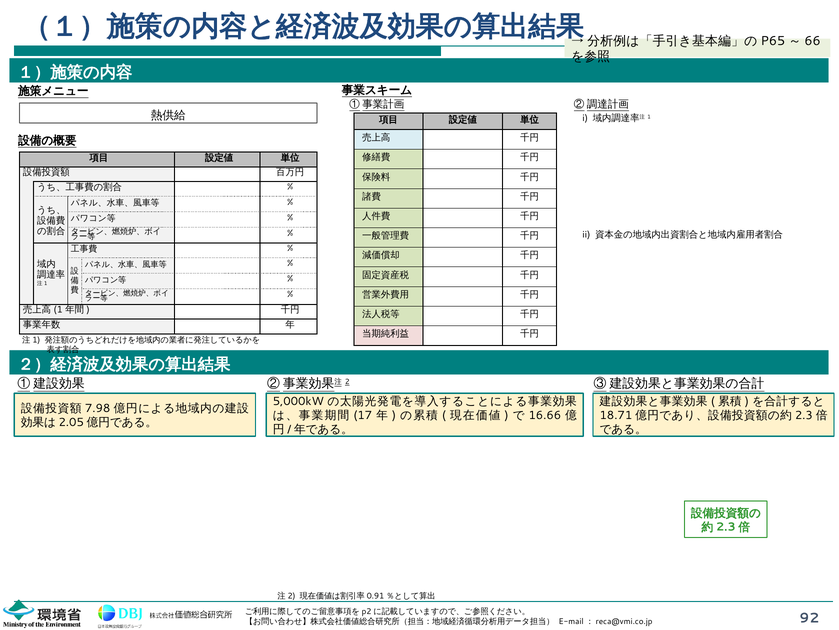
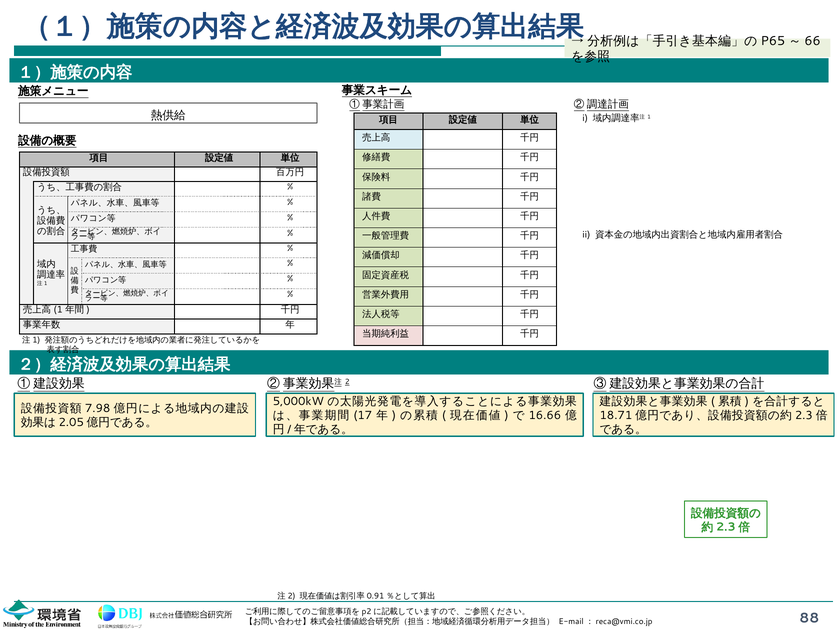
92: 92 -> 88
